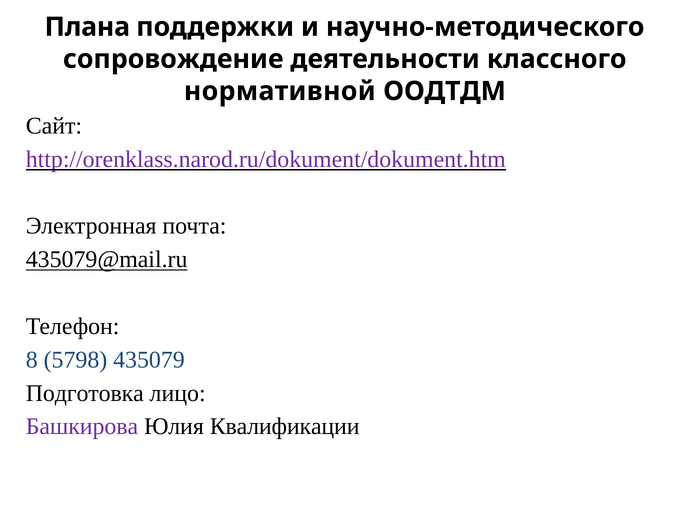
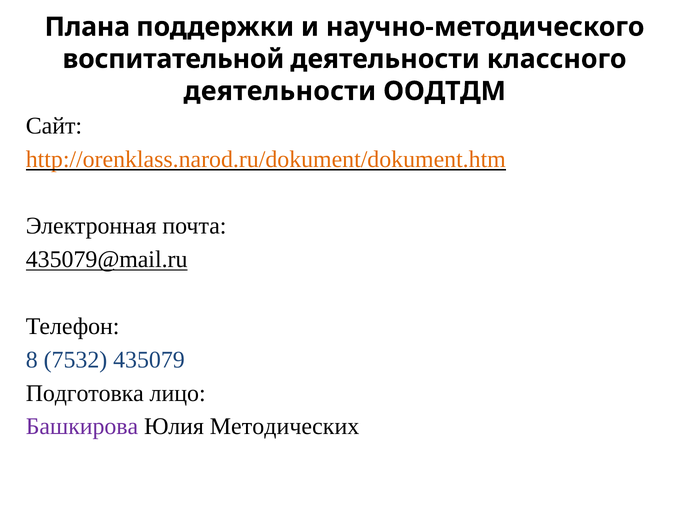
сопровождение: сопровождение -> воспитательной
нормативной at (280, 91): нормативной -> деятельности
http://orenklass.narod.ru/dokument/dokument.htm colour: purple -> orange
5798: 5798 -> 7532
Квалификации: Квалификации -> Методических
